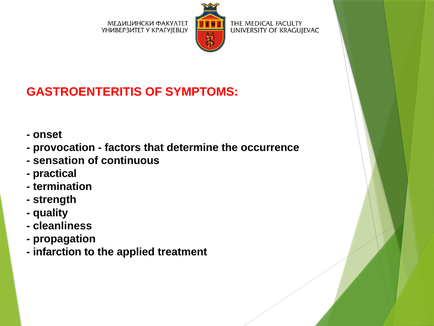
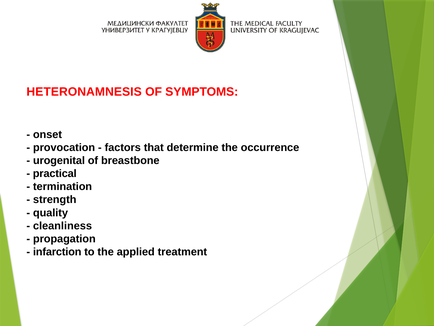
GASTROENTERITIS: GASTROENTERITIS -> HETERONAMNESIS
sensation: sensation -> urogenital
continuous: continuous -> breastbone
